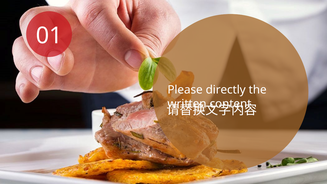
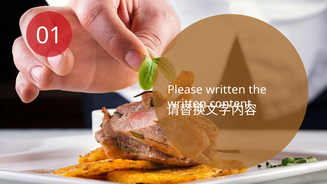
Please directly: directly -> written
